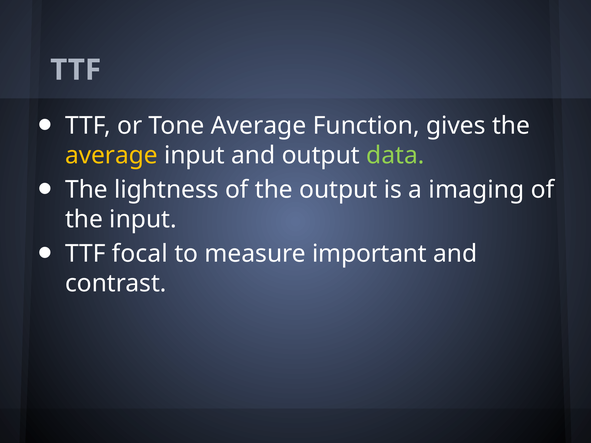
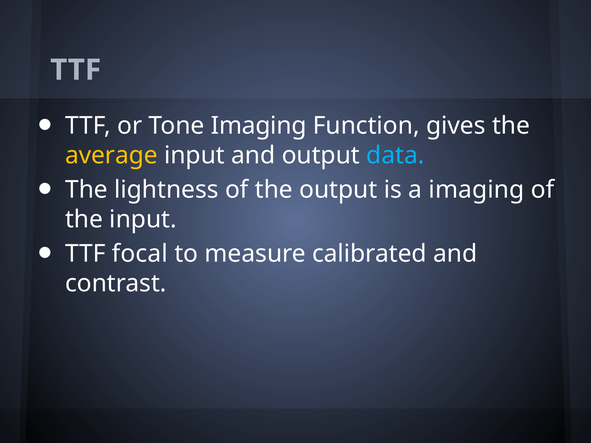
Tone Average: Average -> Imaging
data colour: light green -> light blue
important: important -> calibrated
